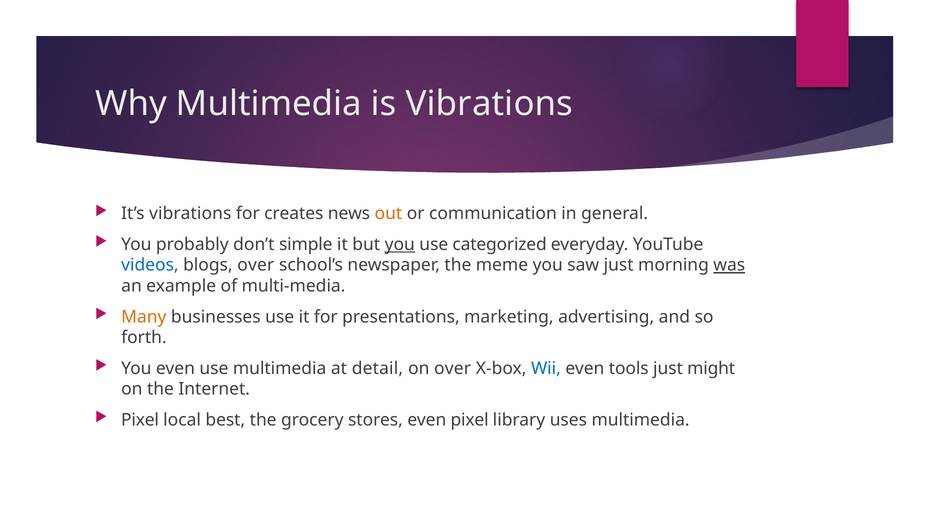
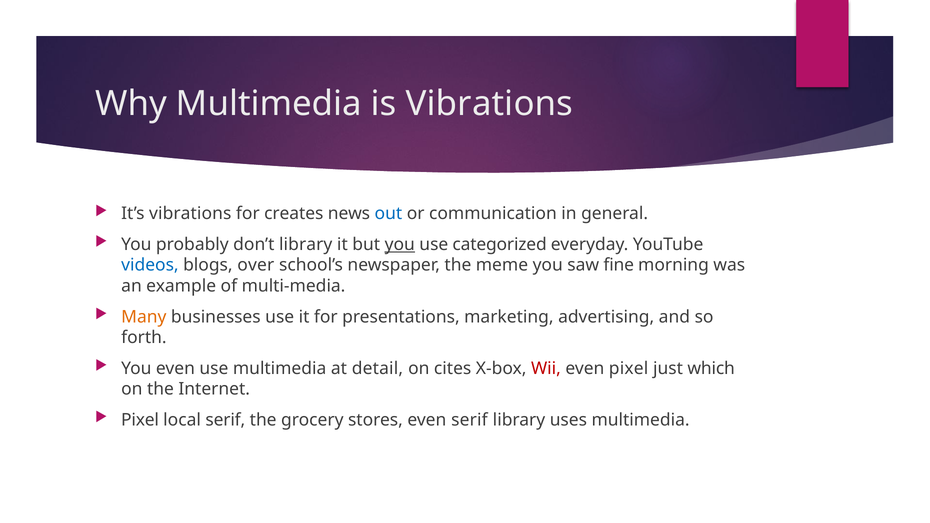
out colour: orange -> blue
don’t simple: simple -> library
saw just: just -> fine
was underline: present -> none
on over: over -> cites
Wii colour: blue -> red
even tools: tools -> pixel
might: might -> which
local best: best -> serif
even pixel: pixel -> serif
